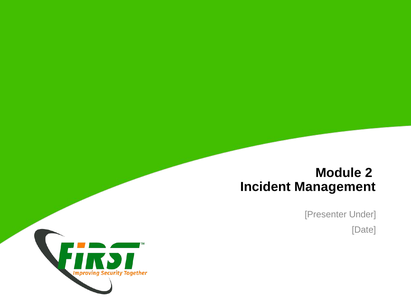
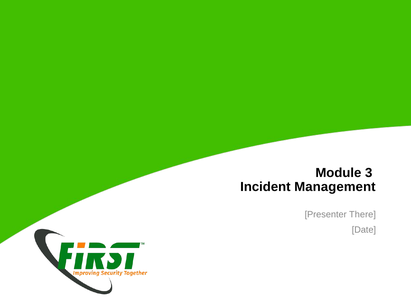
2: 2 -> 3
Under: Under -> There
